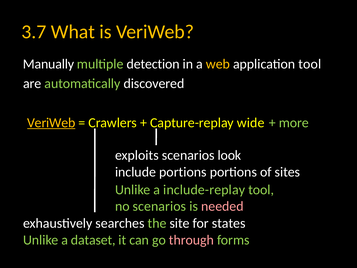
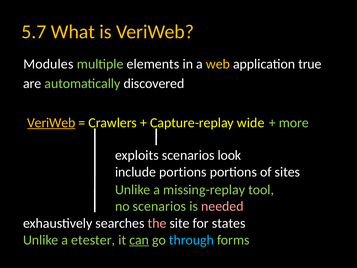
3.7: 3.7 -> 5.7
Manually: Manually -> Modules
detection: detection -> elements
application tool: tool -> true
include-replay: include-replay -> missing-replay
the colour: light green -> pink
dataset: dataset -> etester
can underline: none -> present
through colour: pink -> light blue
